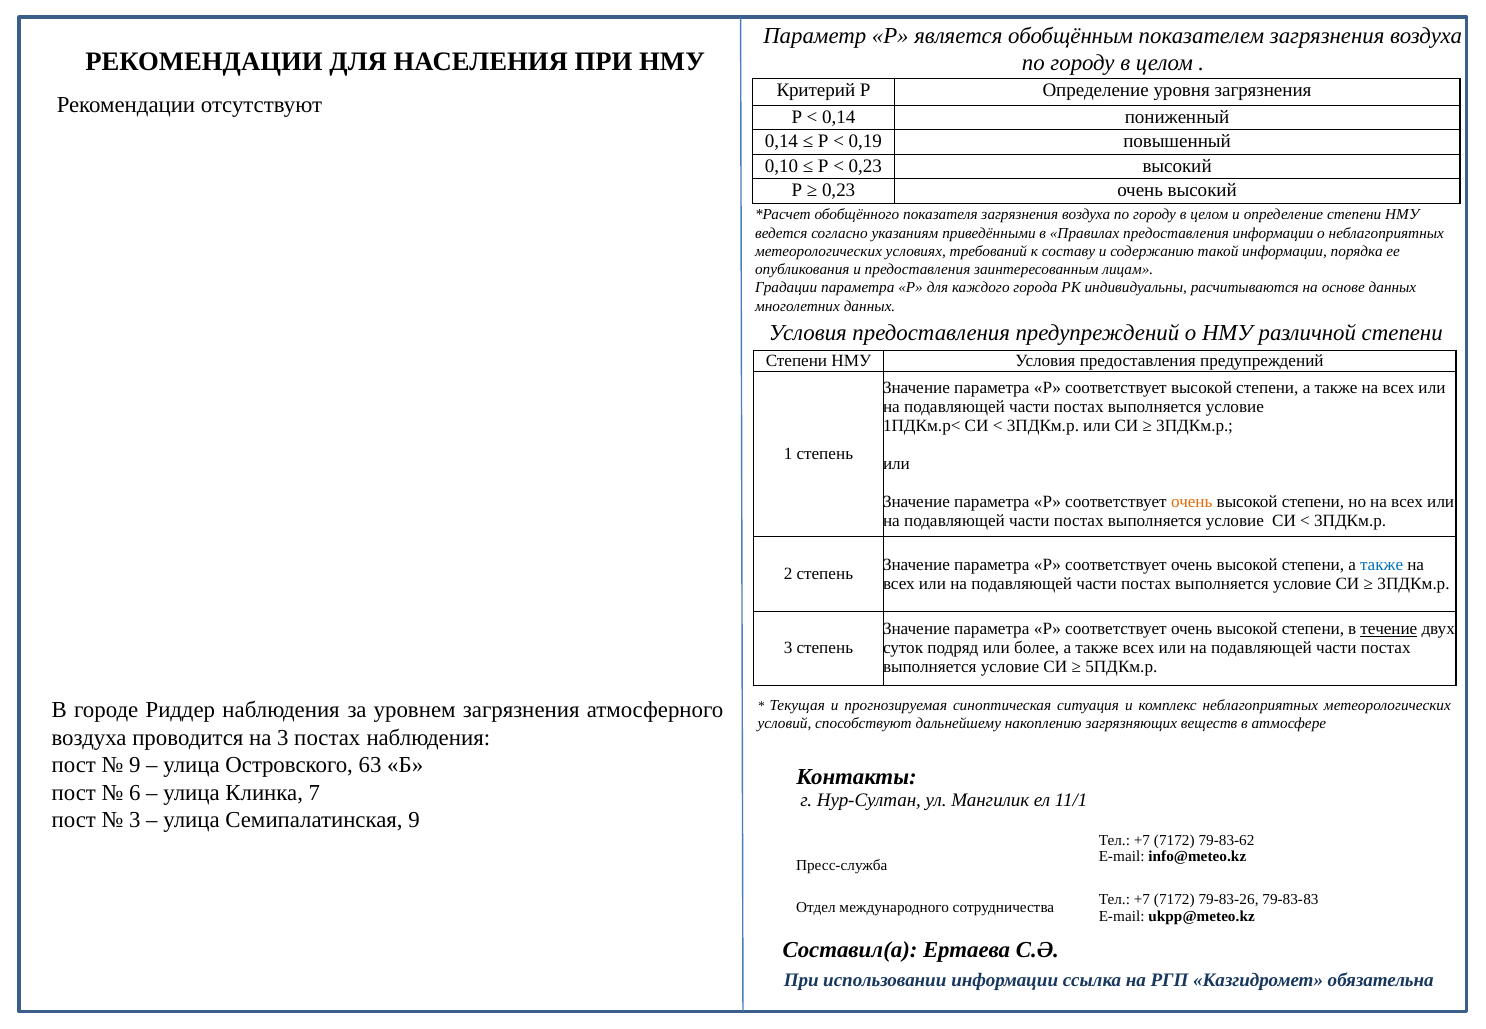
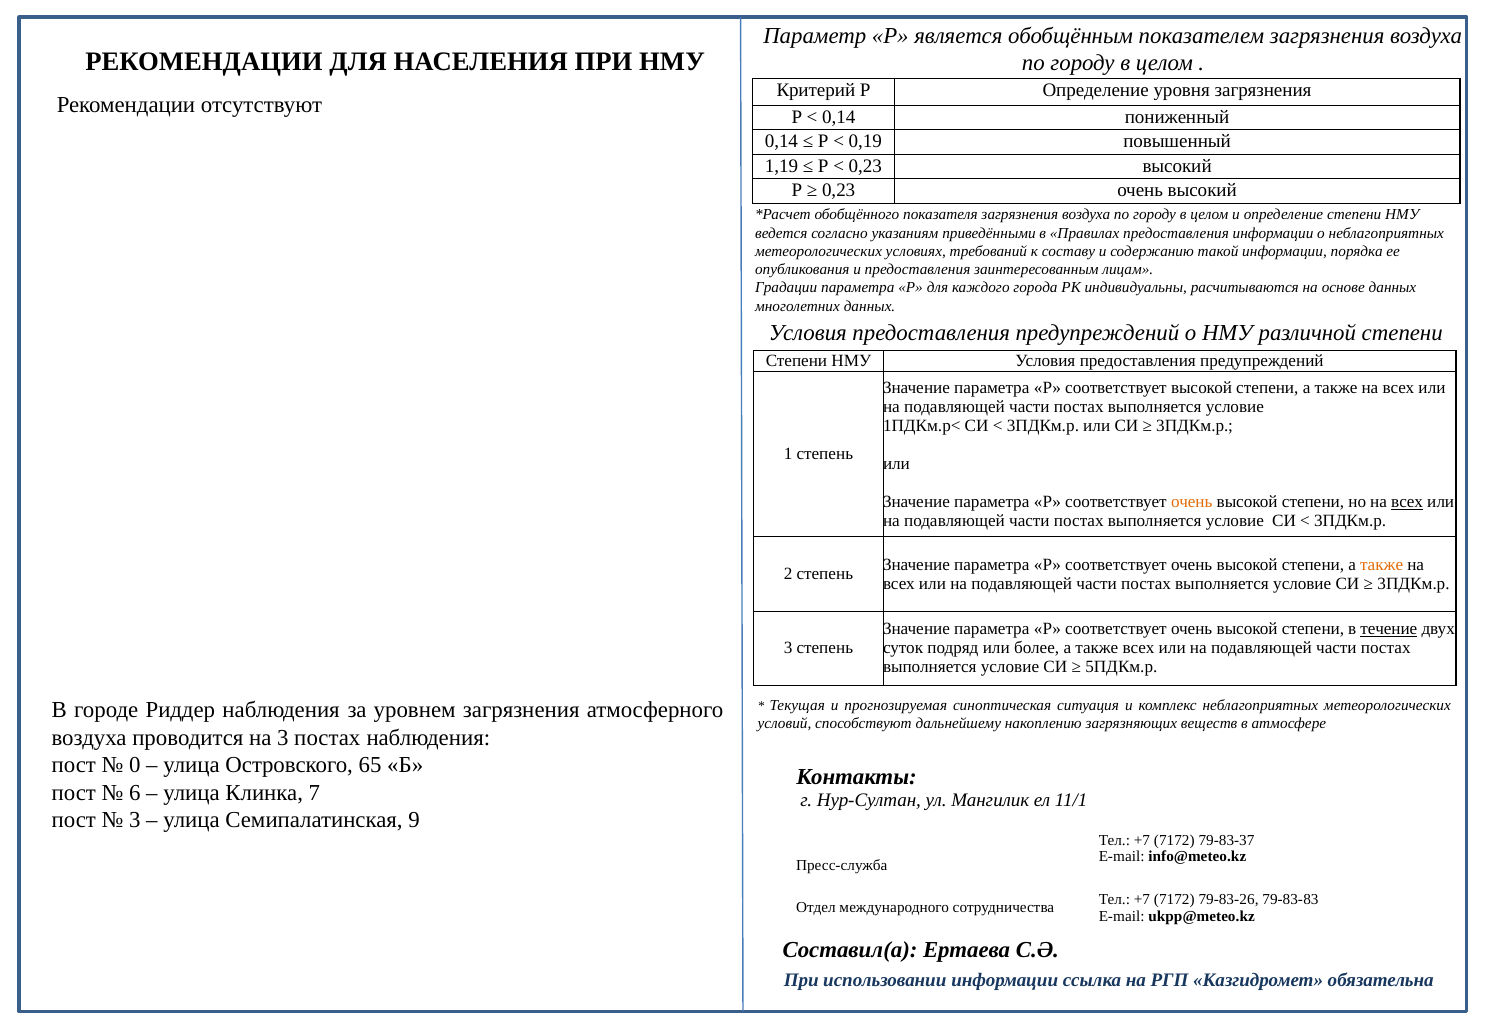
0,10: 0,10 -> 1,19
всех at (1407, 502) underline: none -> present
также at (1382, 564) colour: blue -> orange
9 at (135, 765): 9 -> 0
63: 63 -> 65
79-83-62: 79-83-62 -> 79-83-37
